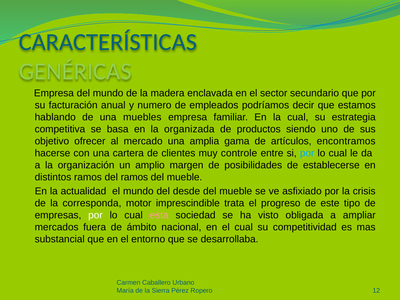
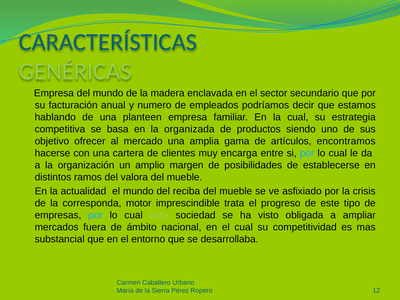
muebles: muebles -> planteen
controle: controle -> encarga
del ramos: ramos -> valora
desde: desde -> reciba
por at (95, 215) colour: white -> light blue
esta colour: pink -> light green
